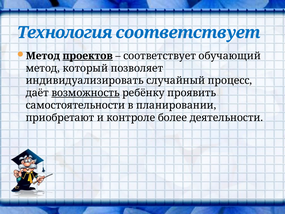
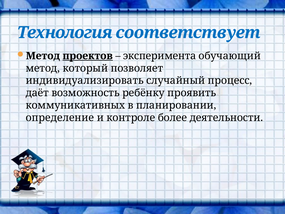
соответствует at (160, 56): соответствует -> эксперимента
возможность underline: present -> none
самостоятельности: самостоятельности -> коммуникативных
приобретают: приобретают -> определение
